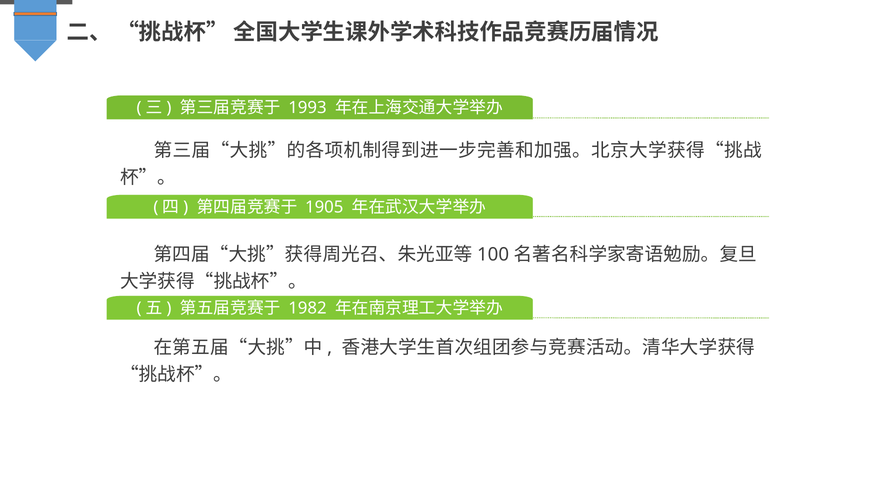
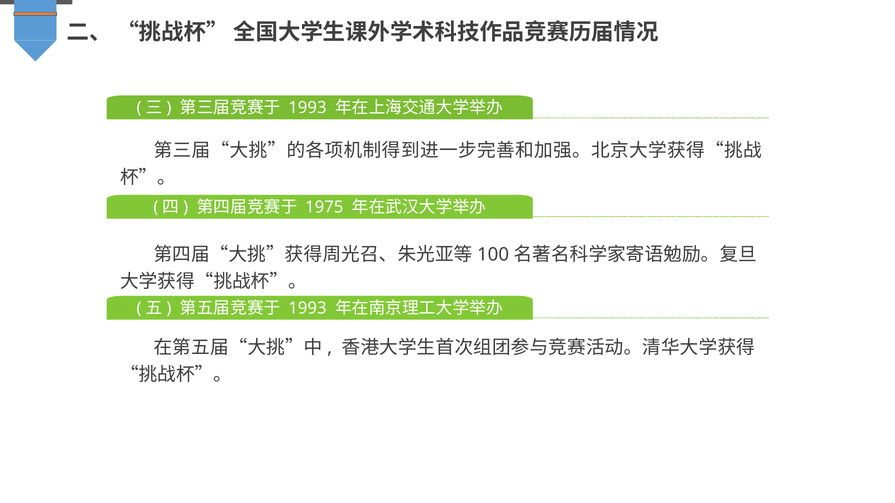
1905: 1905 -> 1975
1982 at (307, 308): 1982 -> 1993
